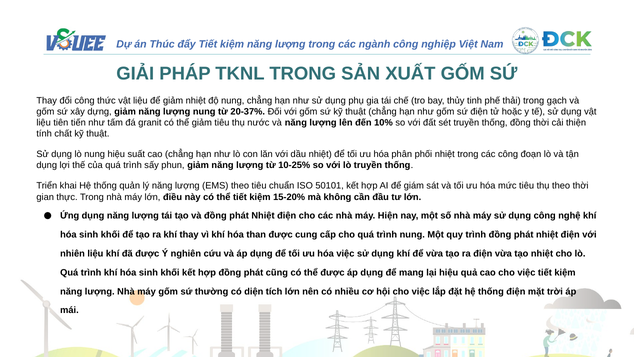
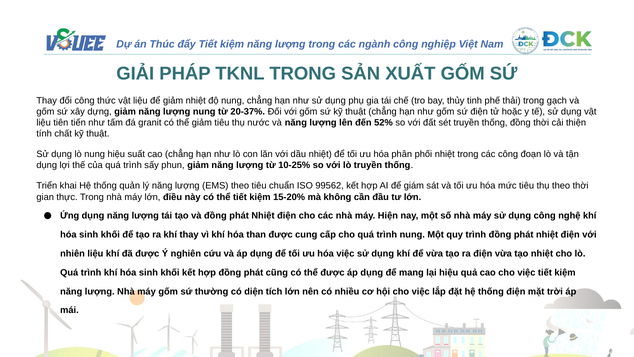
10%: 10% -> 52%
50101: 50101 -> 99562
